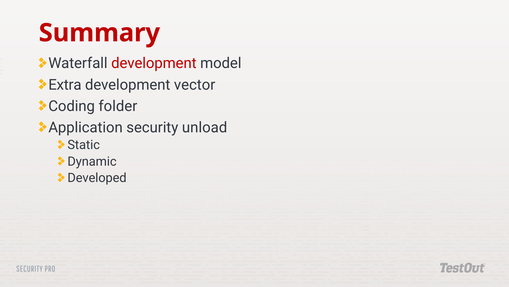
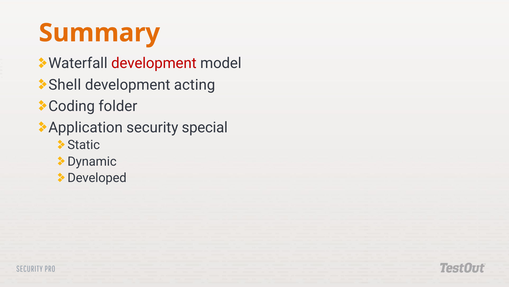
Summary colour: red -> orange
Extra: Extra -> Shell
vector: vector -> acting
unload: unload -> special
